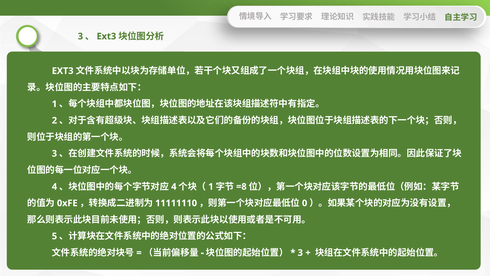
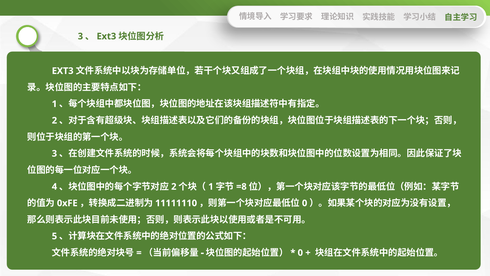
4 at (174, 186): 4 -> 2
3 at (300, 252): 3 -> 0
